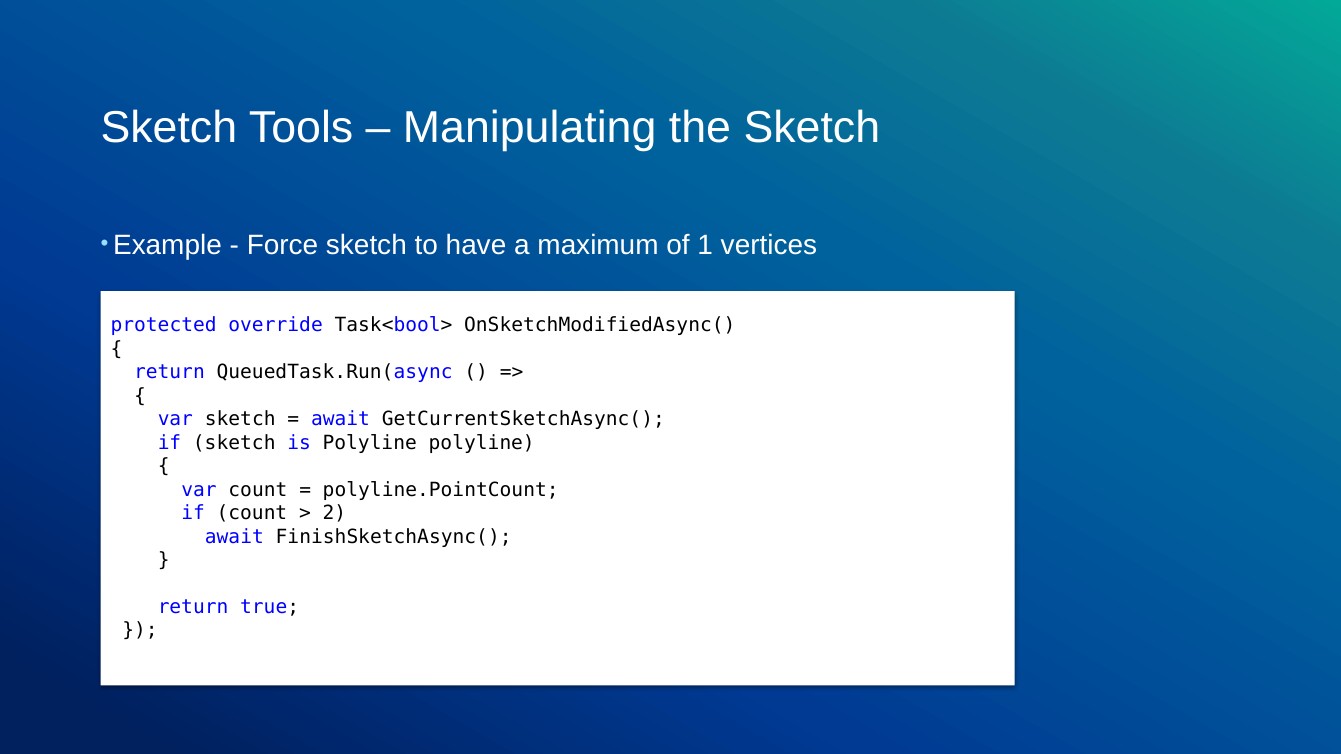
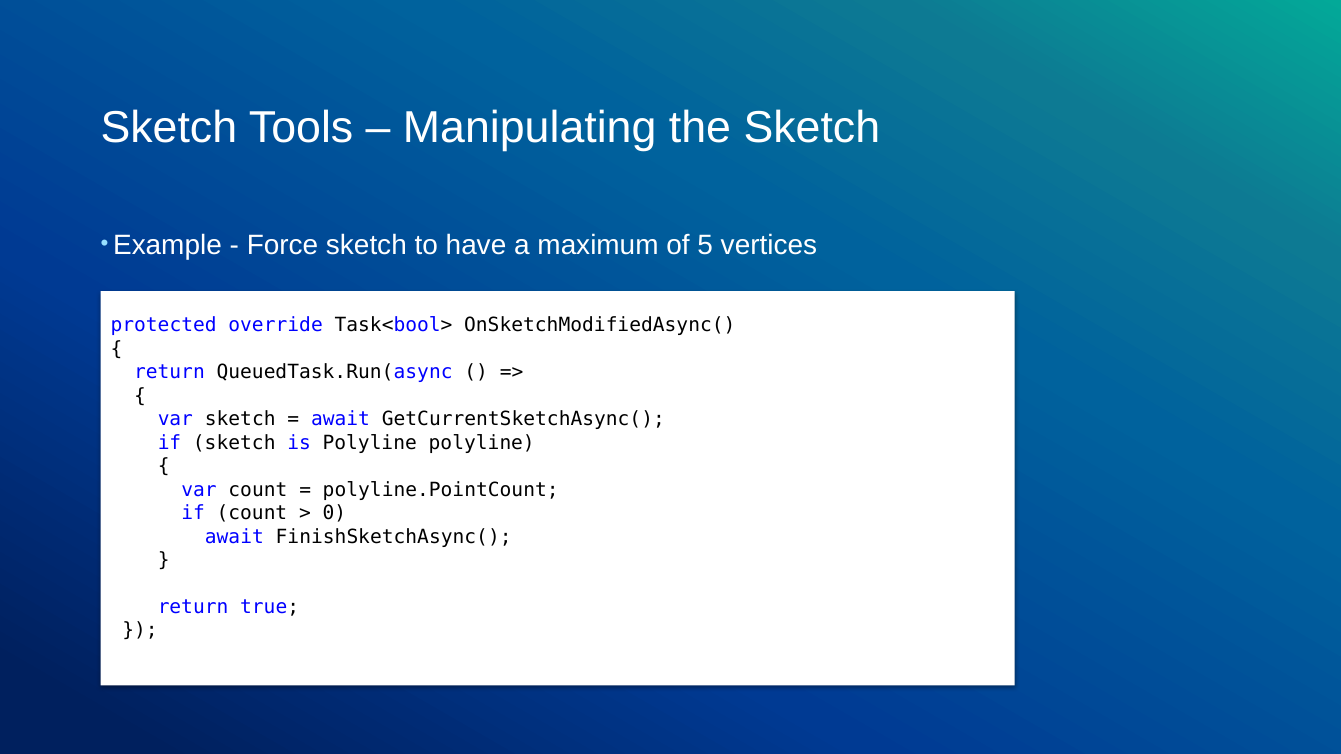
1: 1 -> 5
2: 2 -> 0
